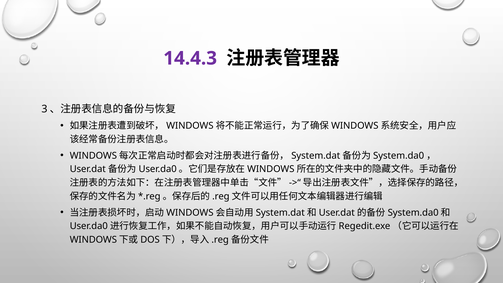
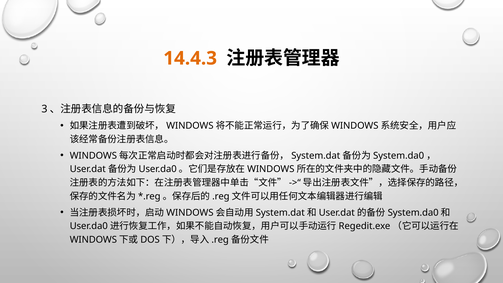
14.4.3 colour: purple -> orange
